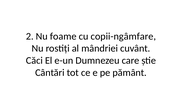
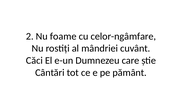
copii-ngâmfare: copii-ngâmfare -> celor-ngâmfare
